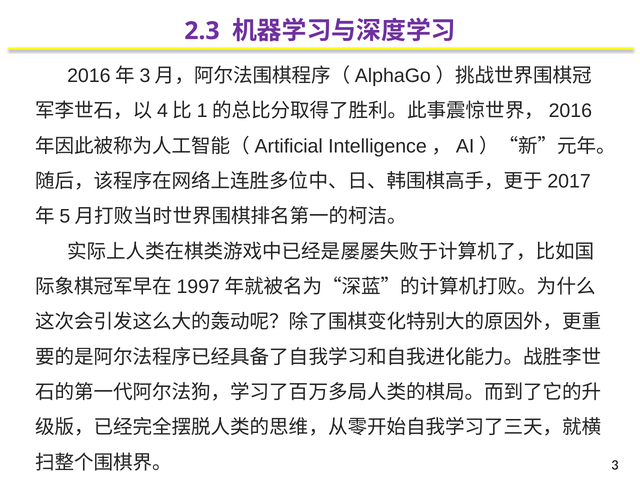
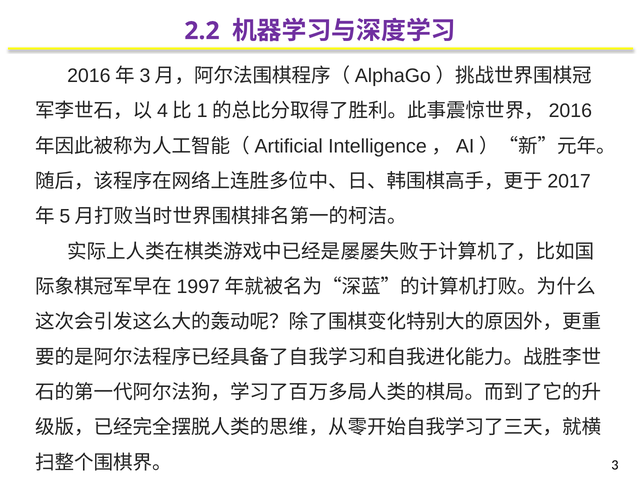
2.3: 2.3 -> 2.2
